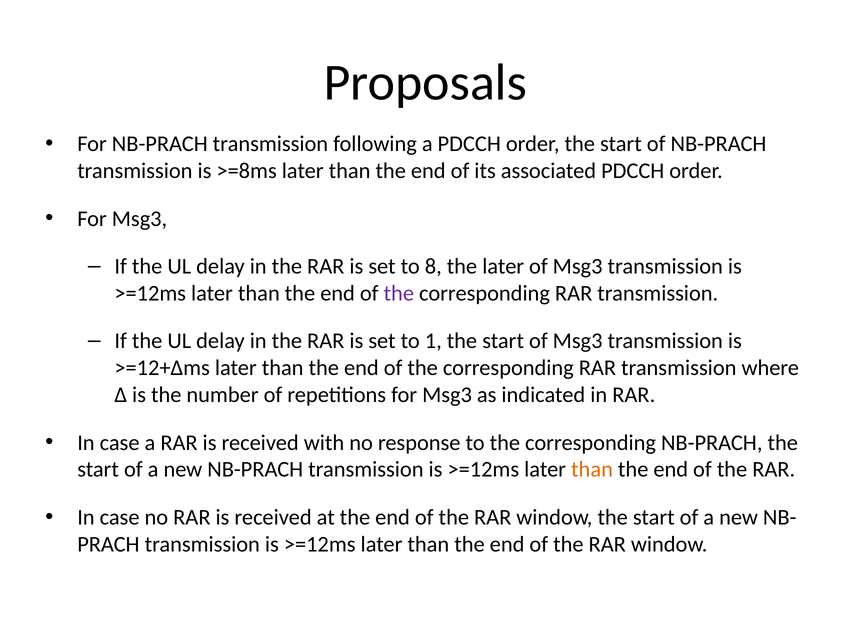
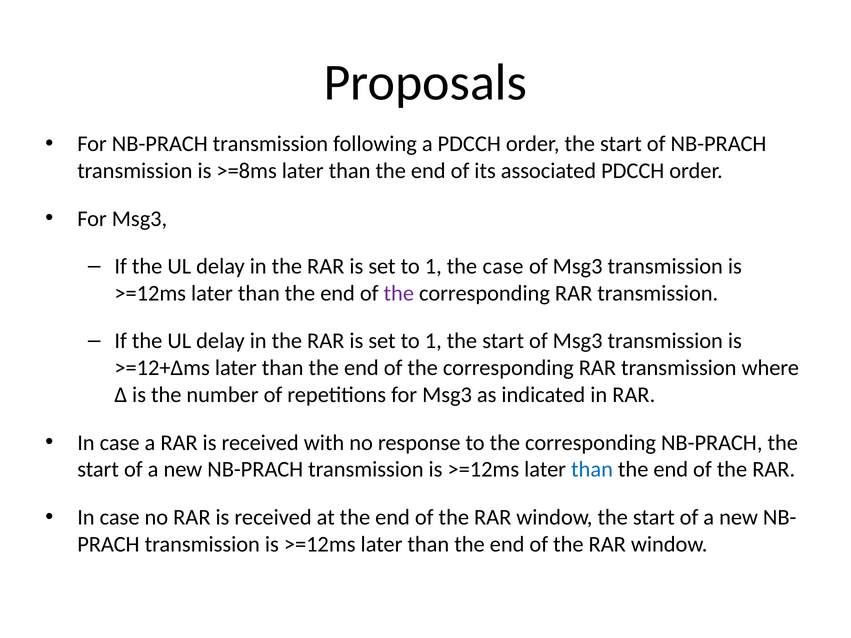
8 at (433, 266): 8 -> 1
the later: later -> case
than at (592, 470) colour: orange -> blue
